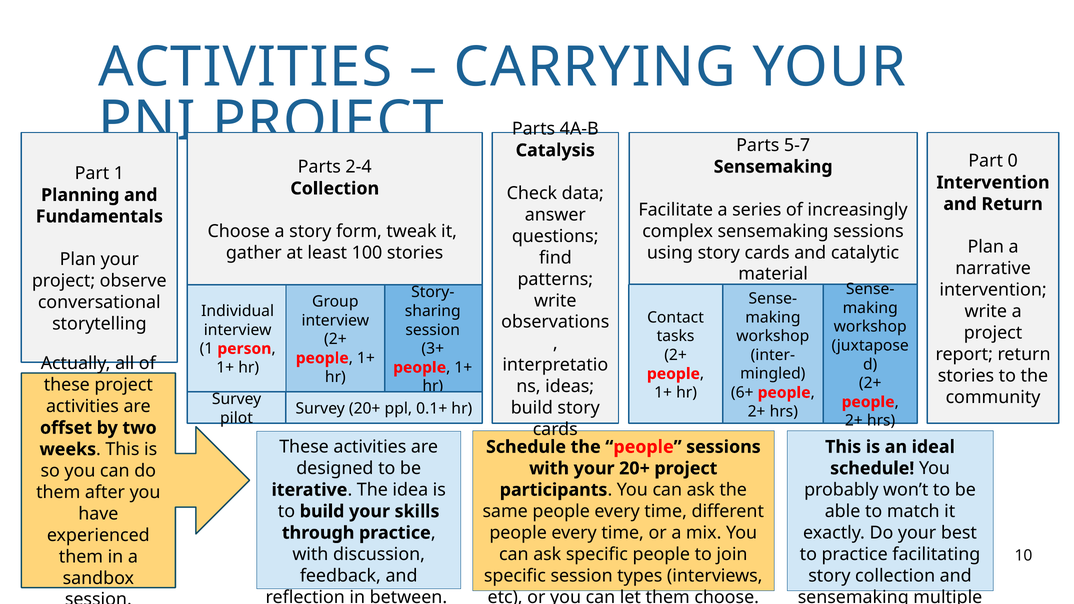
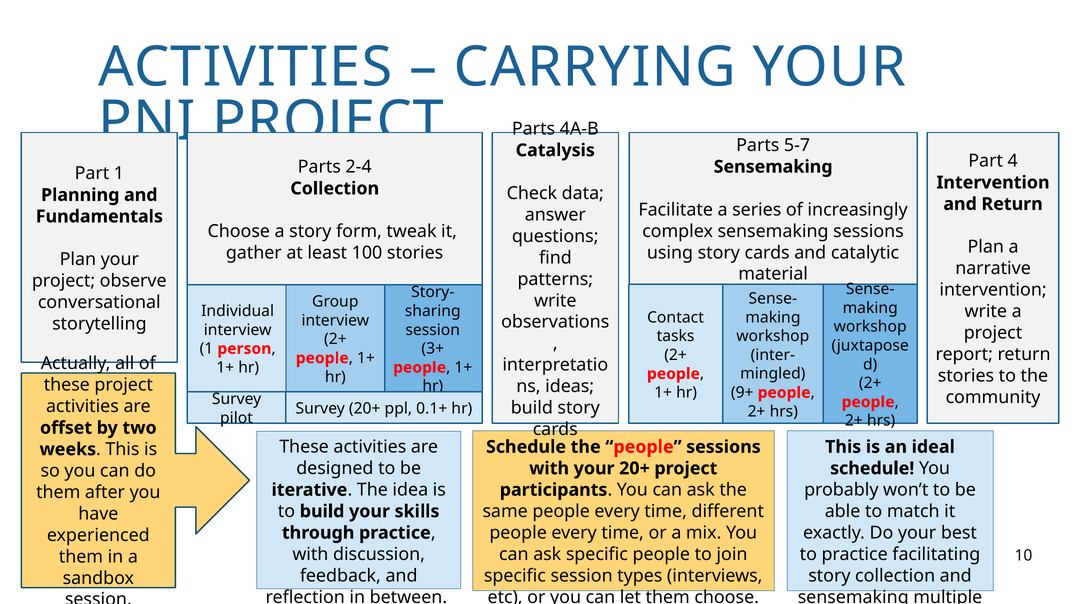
0: 0 -> 4
6+: 6+ -> 9+
